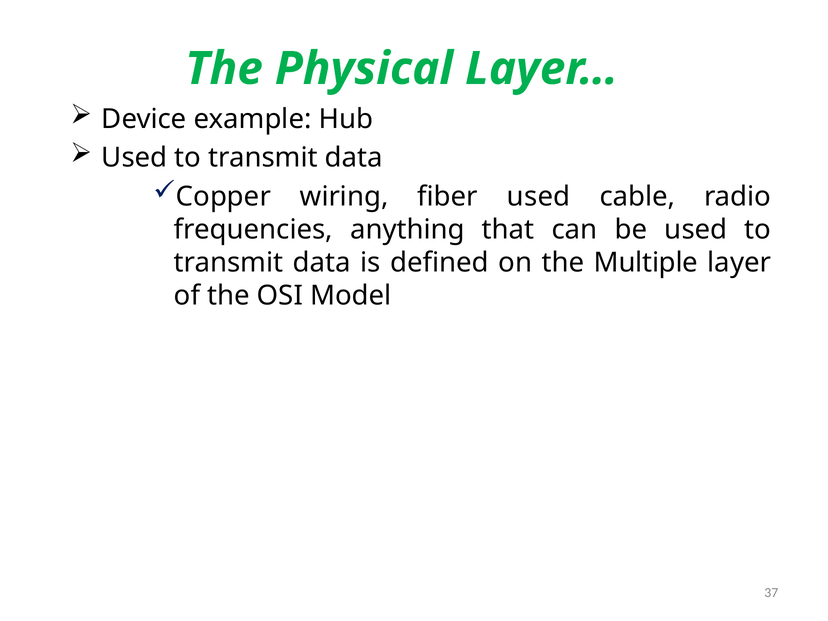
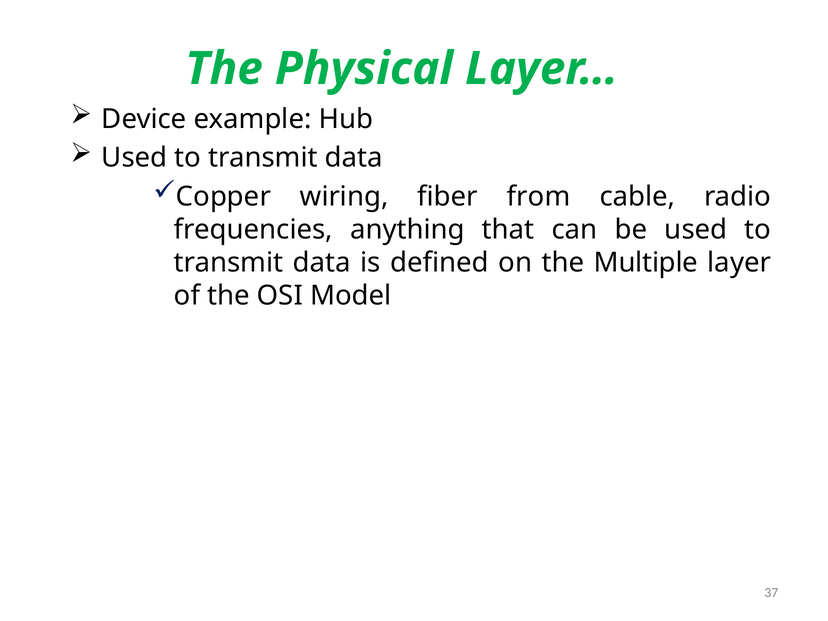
fiber used: used -> from
